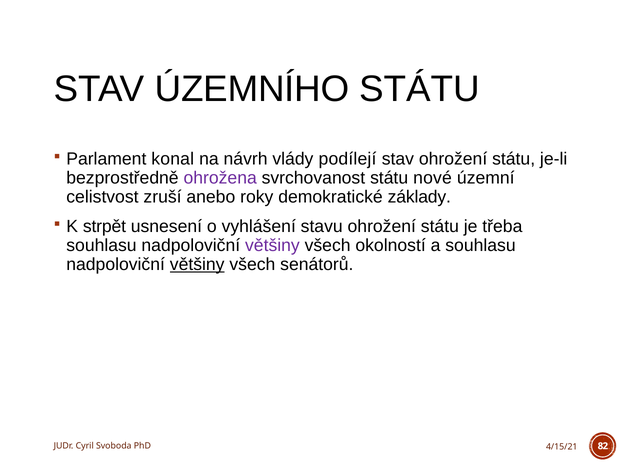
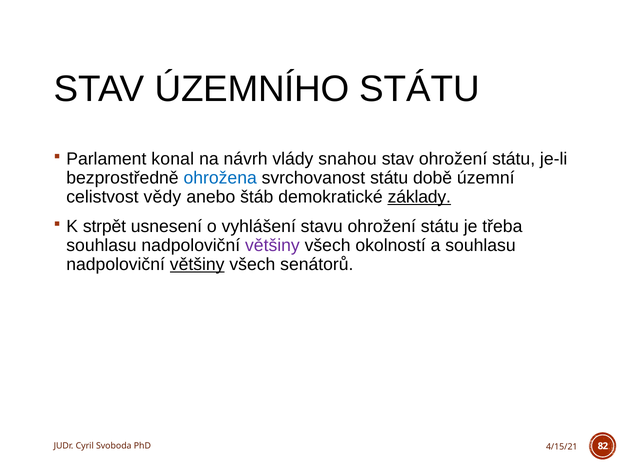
podílejí: podílejí -> snahou
ohrožena colour: purple -> blue
nové: nové -> době
zruší: zruší -> vědy
roky: roky -> štáb
základy underline: none -> present
